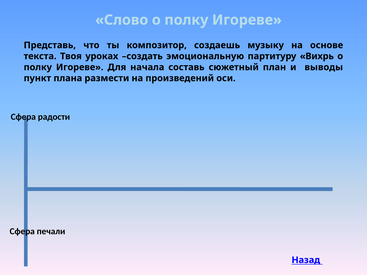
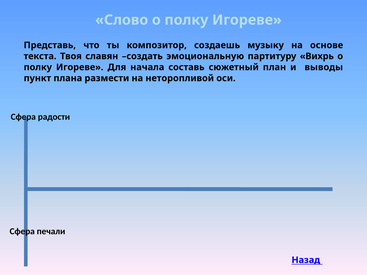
уроках: уроках -> славян
произведений: произведений -> неторопливой
